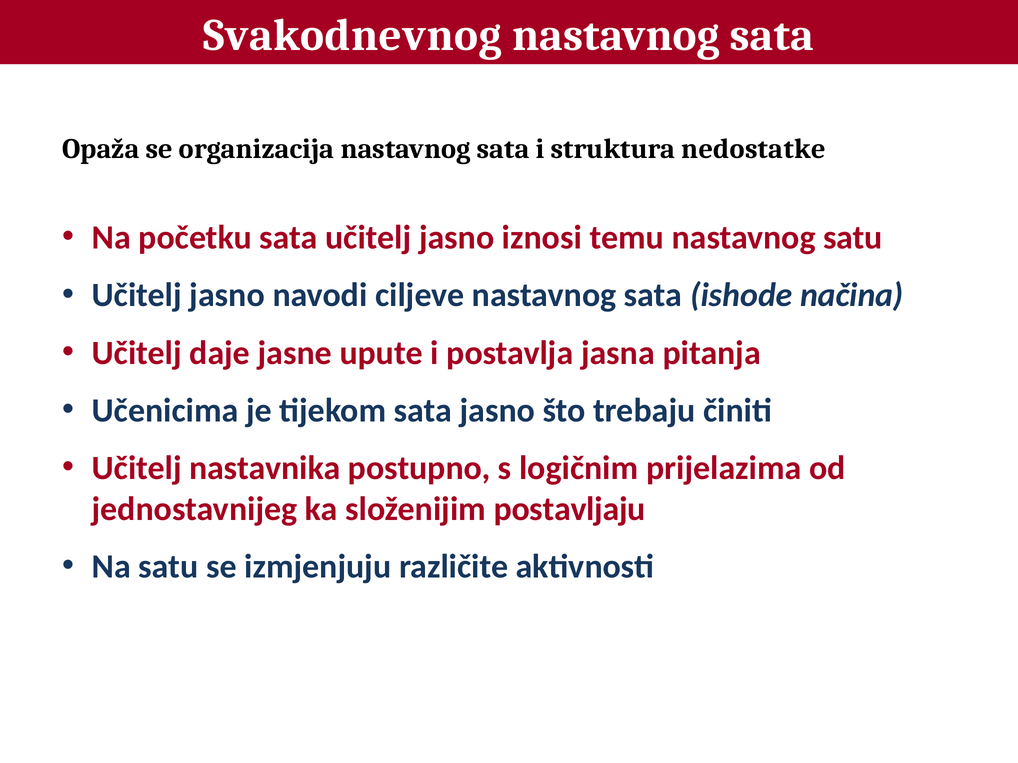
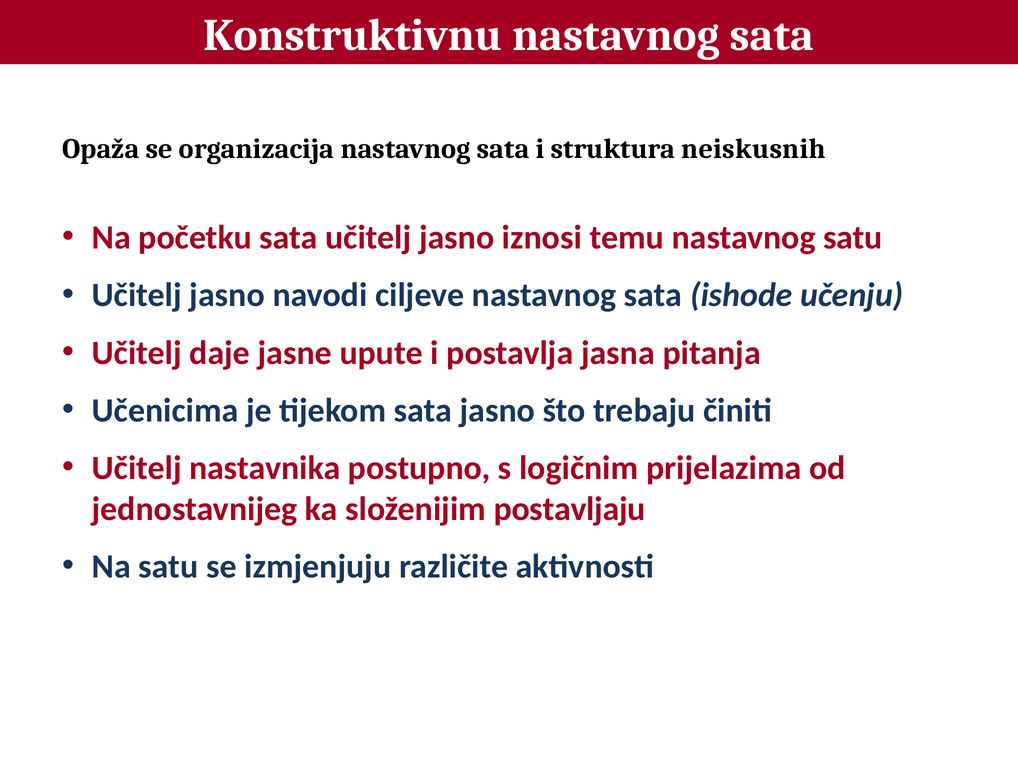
Svakodnevnog: Svakodnevnog -> Konstruktivnu
nedostatke: nedostatke -> neiskusnih
načina: načina -> učenju
